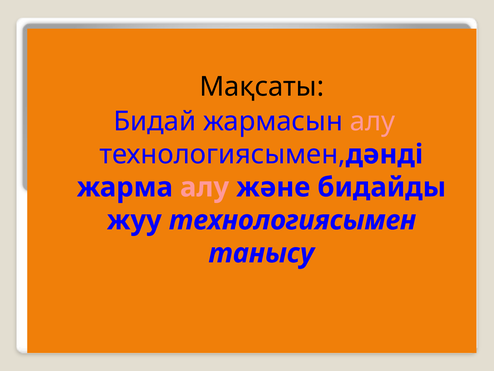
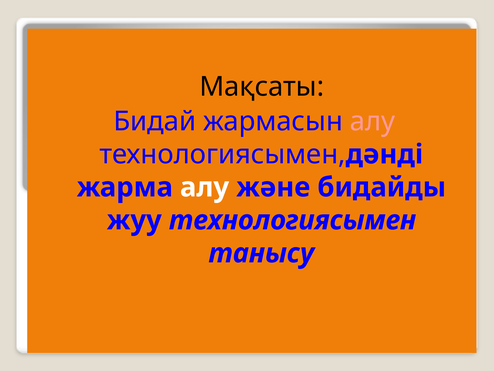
алу at (205, 187) colour: pink -> white
